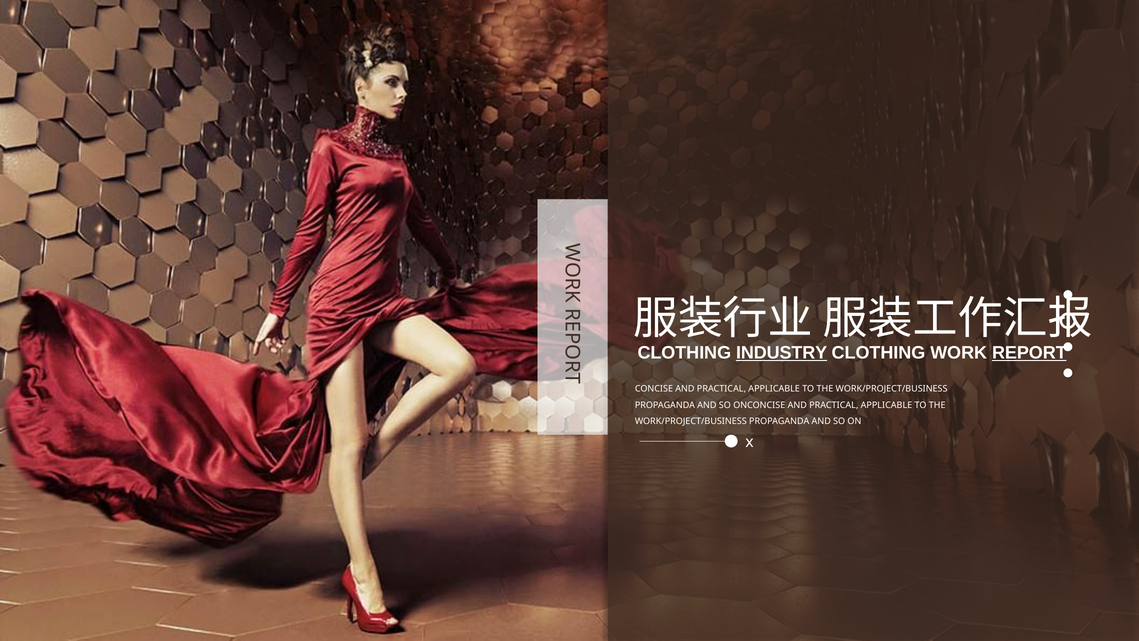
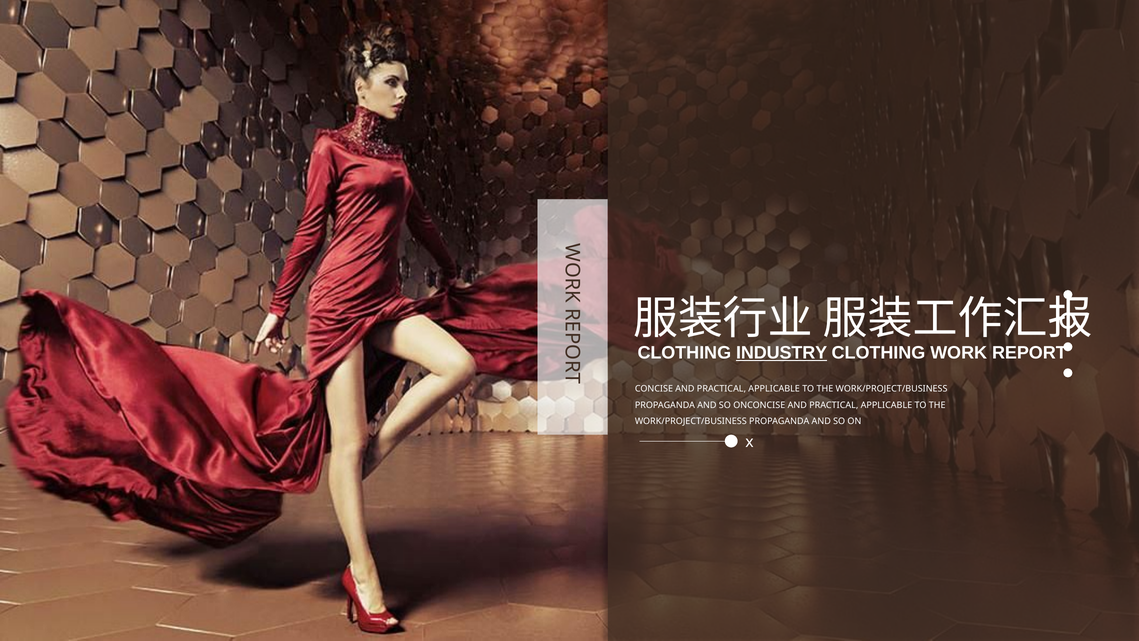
REPORT underline: present -> none
